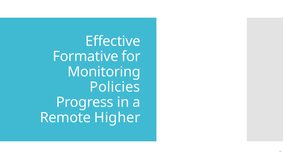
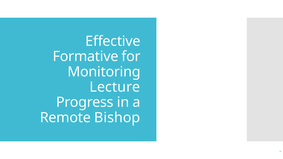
Policies: Policies -> Lecture
Higher: Higher -> Bishop
